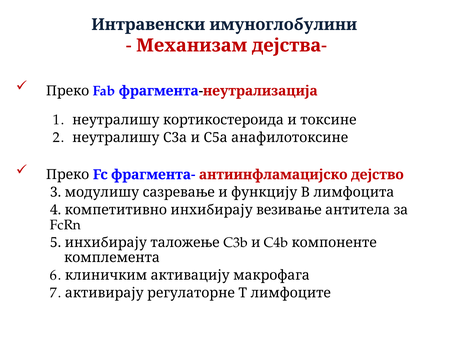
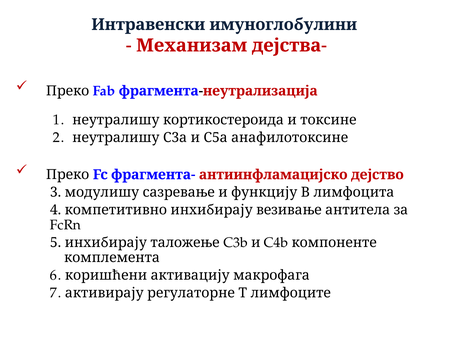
клиничким: клиничким -> коришћени
